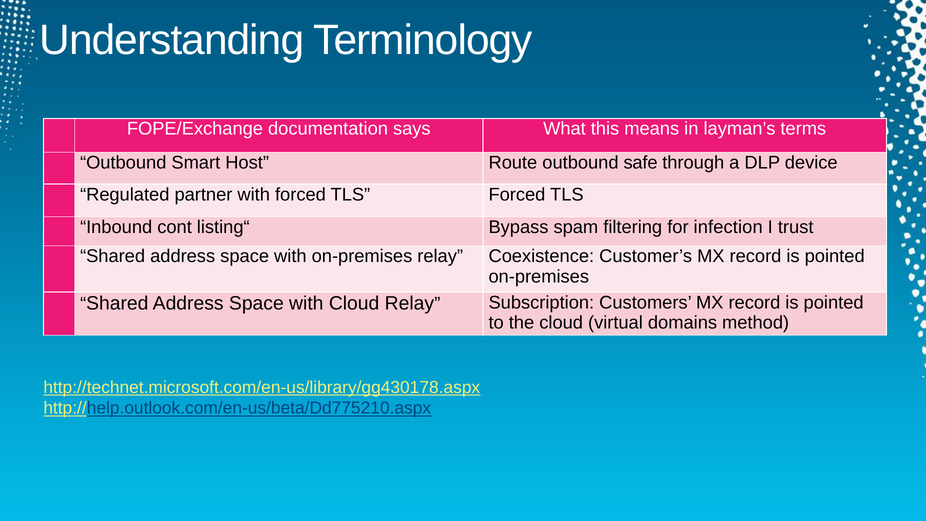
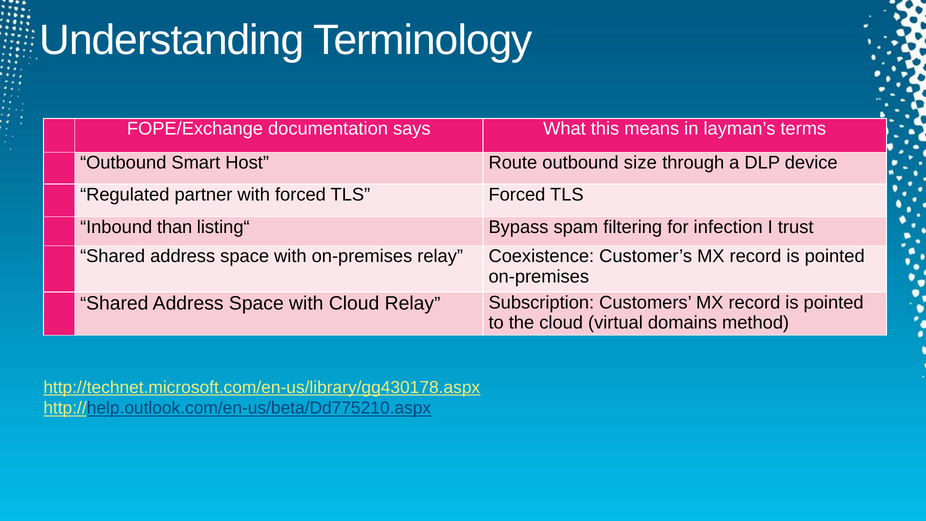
safe: safe -> size
cont: cont -> than
